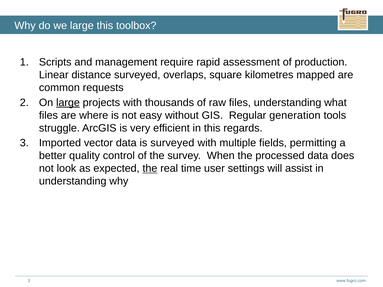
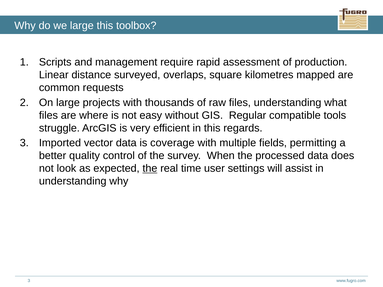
large at (68, 103) underline: present -> none
generation: generation -> compatible
is surveyed: surveyed -> coverage
